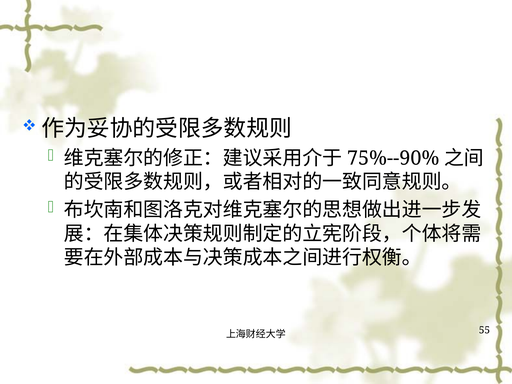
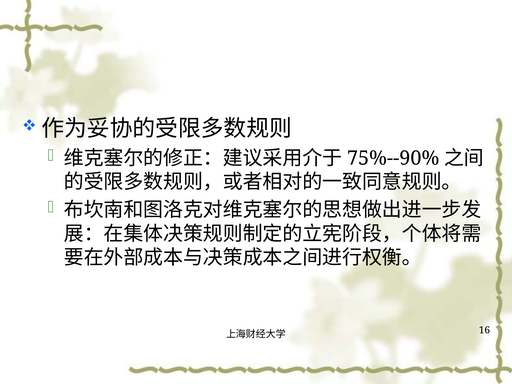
55: 55 -> 16
